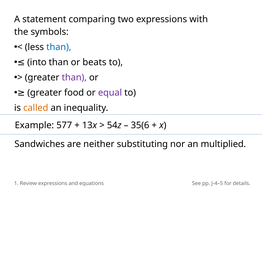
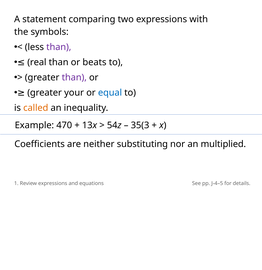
than at (59, 47) colour: blue -> purple
into: into -> real
food: food -> your
equal colour: purple -> blue
577: 577 -> 470
35(6: 35(6 -> 35(3
Sandwiches: Sandwiches -> Coefficients
